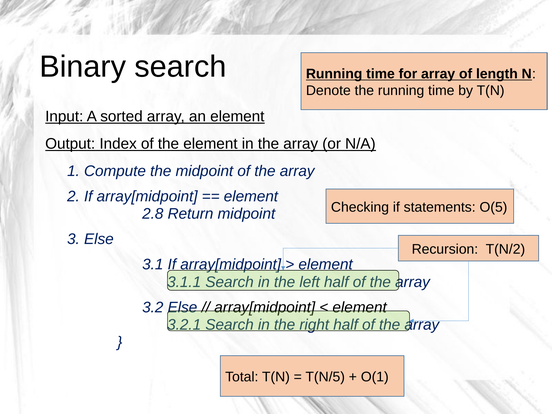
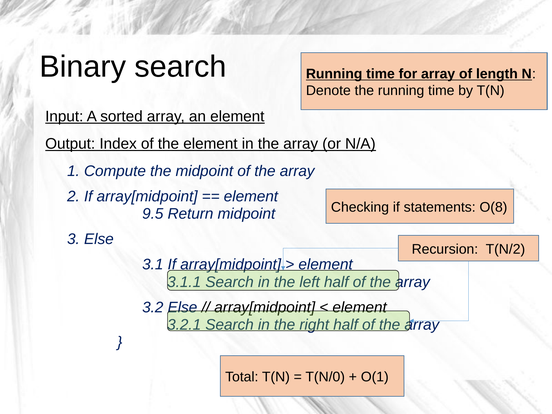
O(5: O(5 -> O(8
2.8: 2.8 -> 9.5
T(N/5: T(N/5 -> T(N/0
